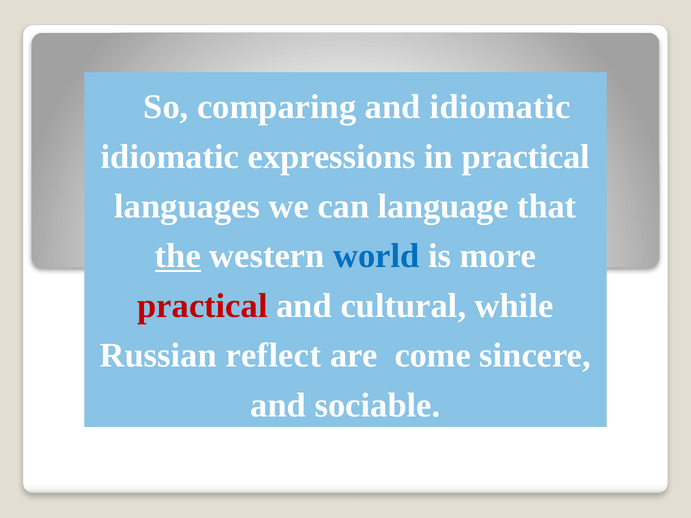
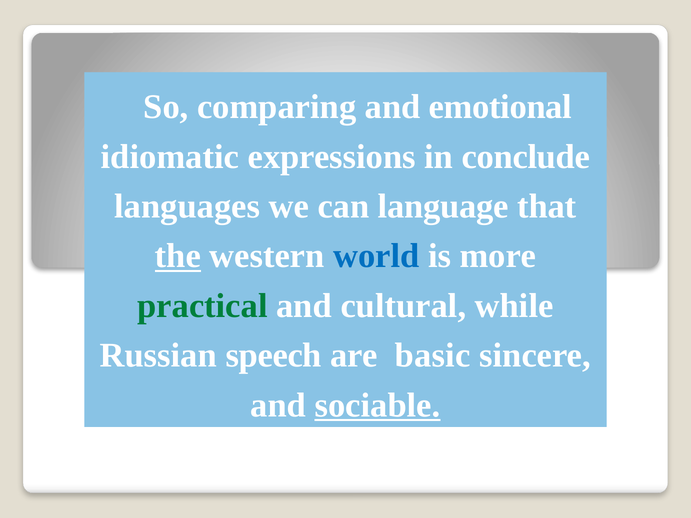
and idiomatic: idiomatic -> emotional
in practical: practical -> conclude
practical at (202, 306) colour: red -> green
reflect: reflect -> speech
come: come -> basic
sociable underline: none -> present
